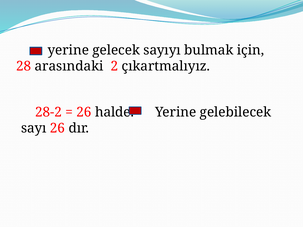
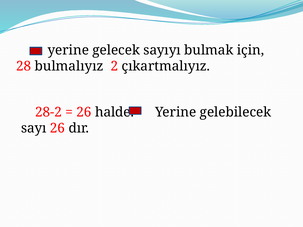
arasındaki: arasındaki -> bulmalıyız
